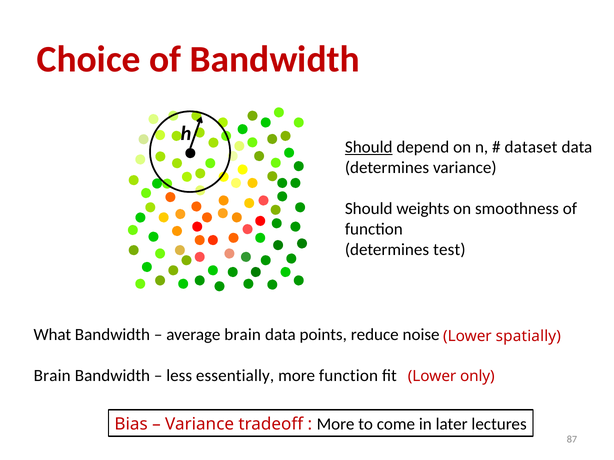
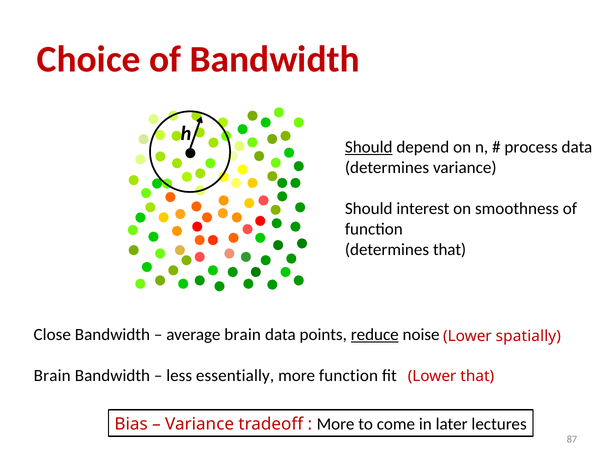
dataset: dataset -> process
weights: weights -> interest
determines test: test -> that
What: What -> Close
reduce underline: none -> present
Lower only: only -> that
